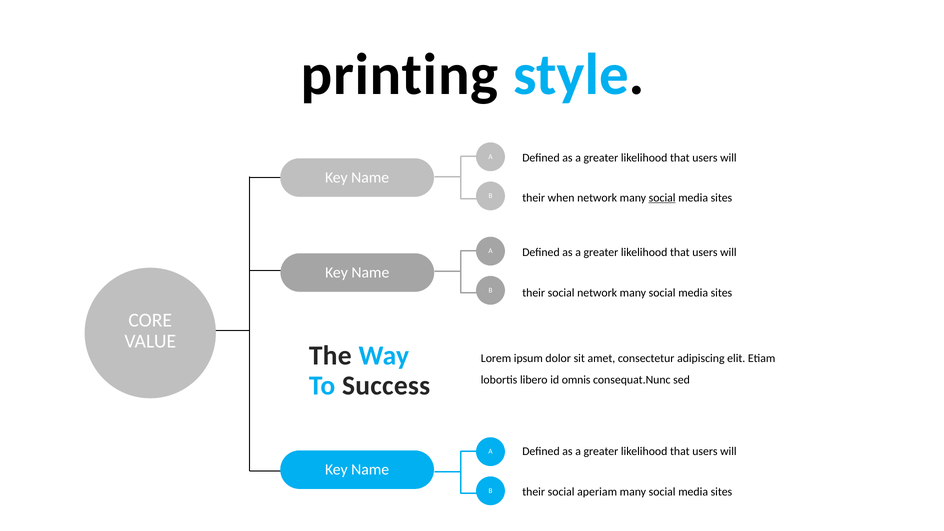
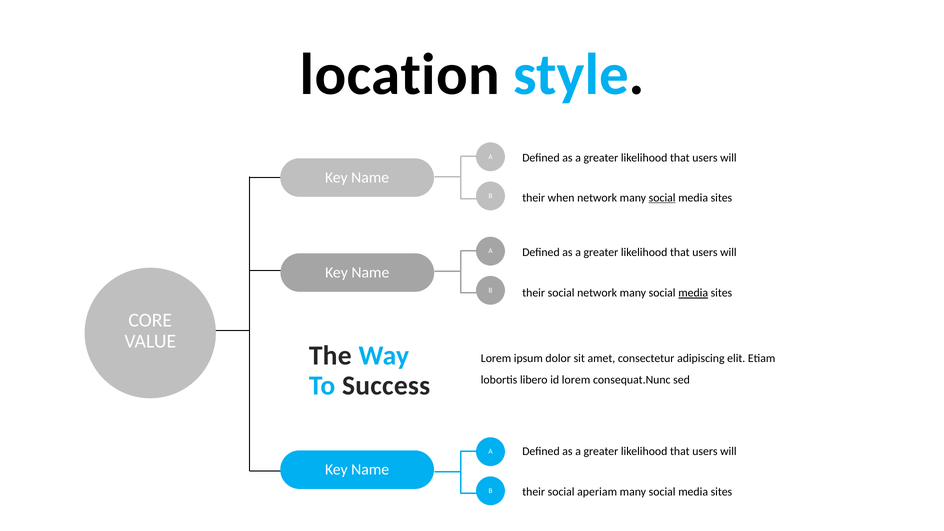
printing: printing -> location
media at (693, 293) underline: none -> present
id omnis: omnis -> lorem
